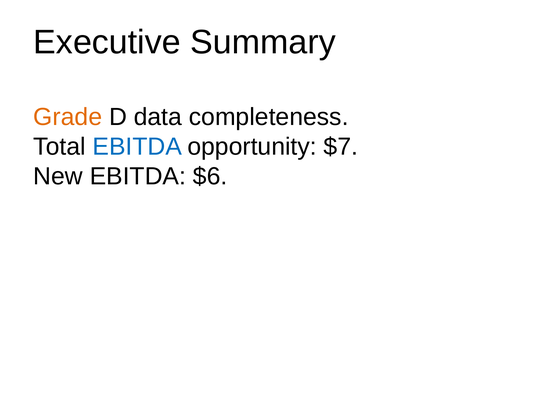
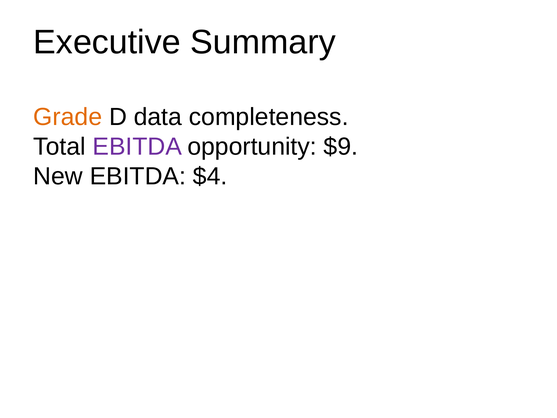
EBITDA at (137, 147) colour: blue -> purple
$7: $7 -> $9
$6: $6 -> $4
